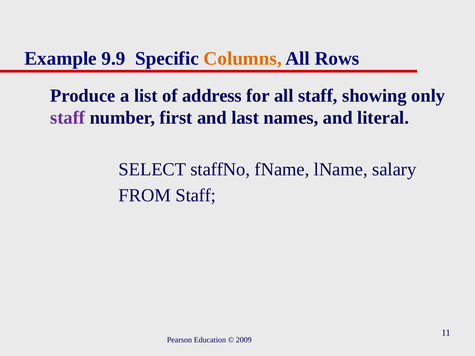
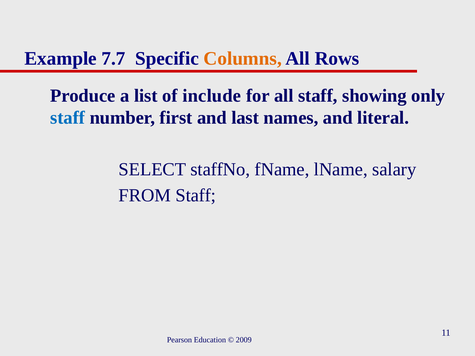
9.9: 9.9 -> 7.7
address: address -> include
staff at (68, 118) colour: purple -> blue
